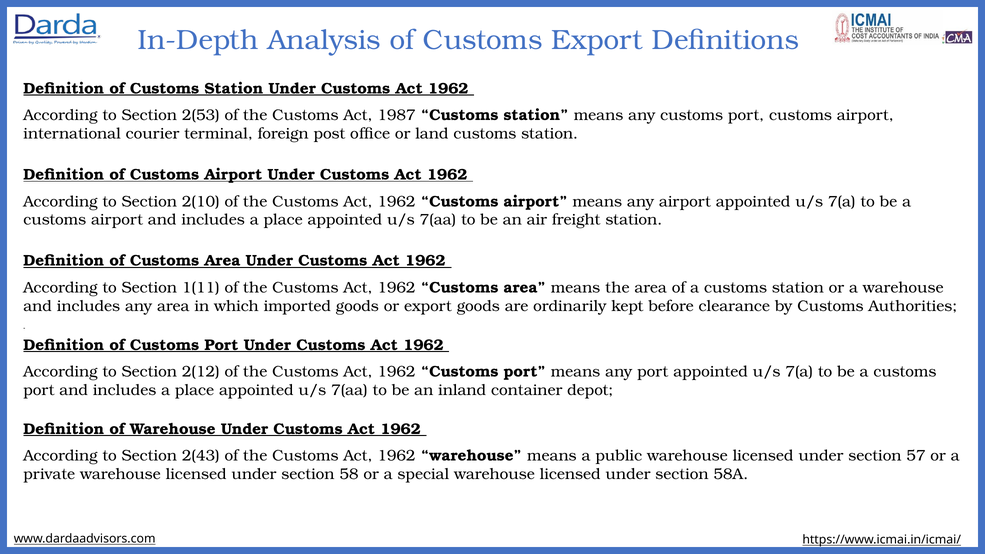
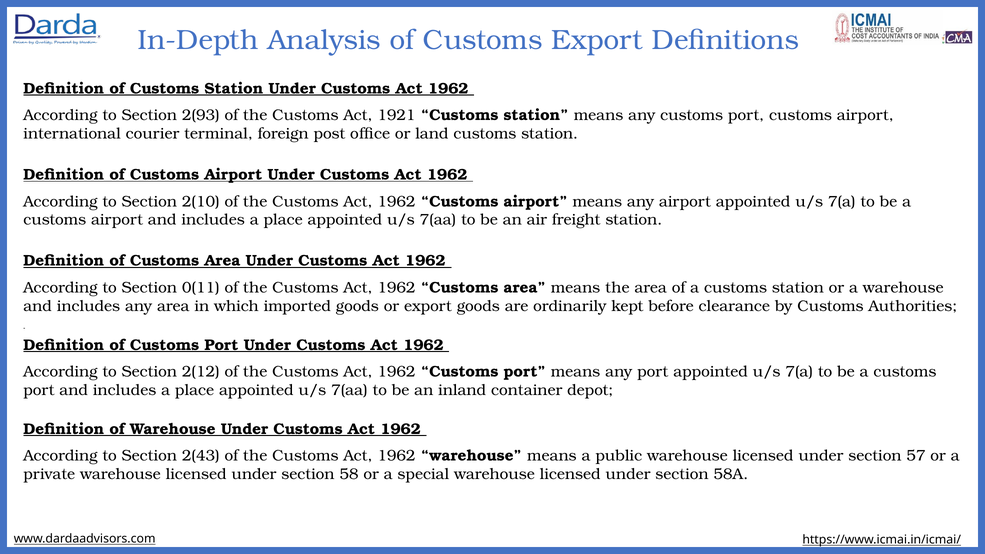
2(53: 2(53 -> 2(93
1987: 1987 -> 1921
1(11: 1(11 -> 0(11
